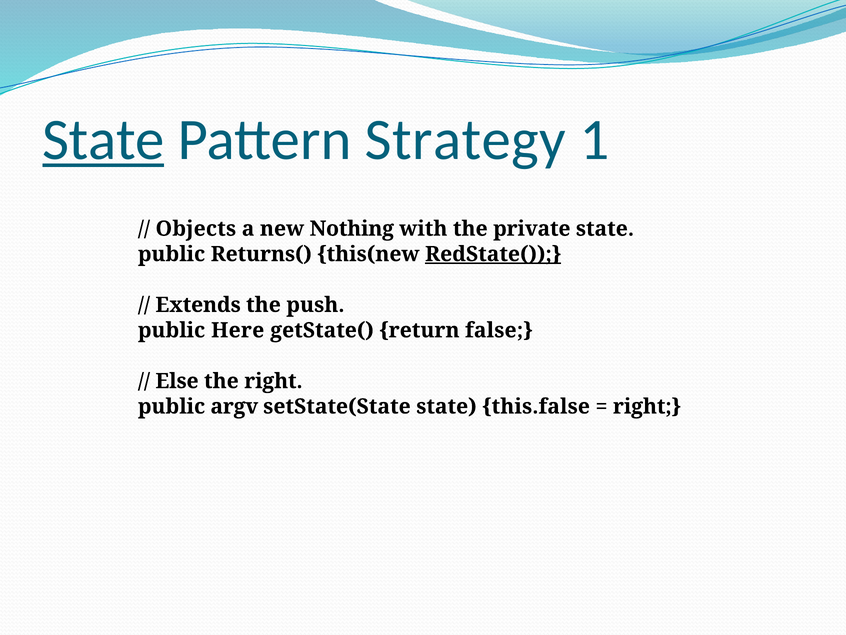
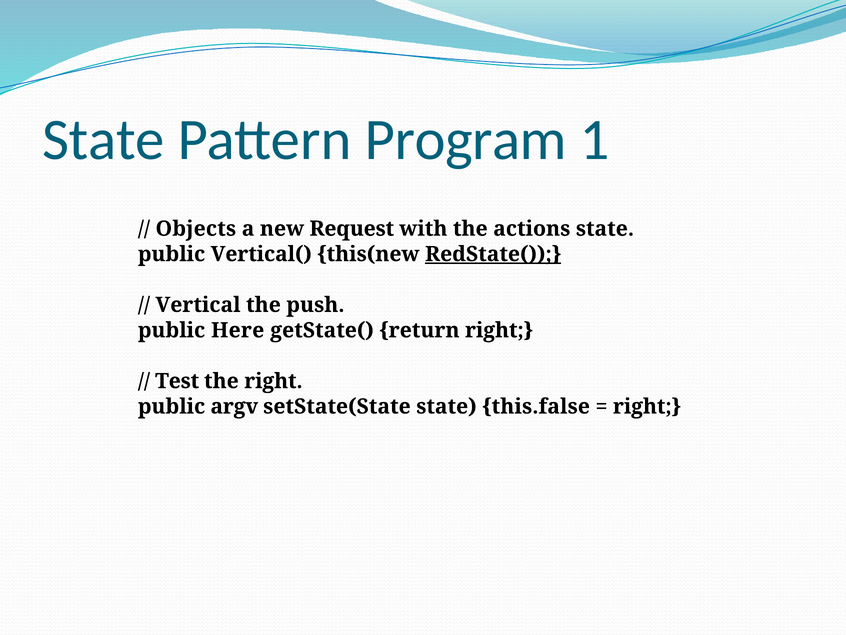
State at (103, 140) underline: present -> none
Strategy: Strategy -> Program
Nothing: Nothing -> Request
private: private -> actions
Returns(: Returns( -> Vertical(
Extends: Extends -> Vertical
return false: false -> right
Else: Else -> Test
